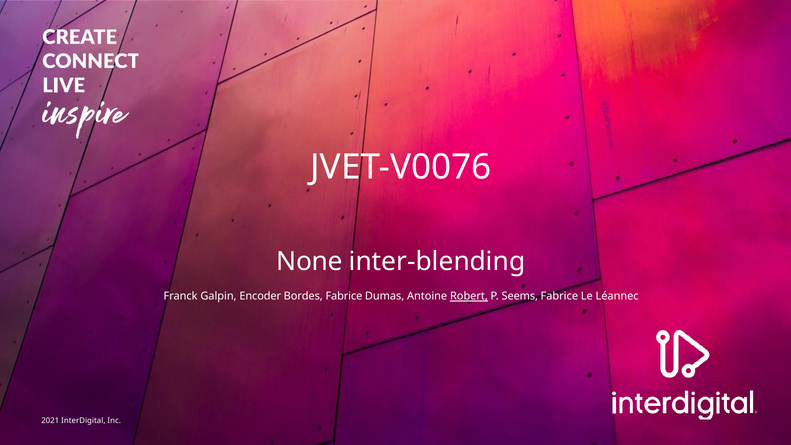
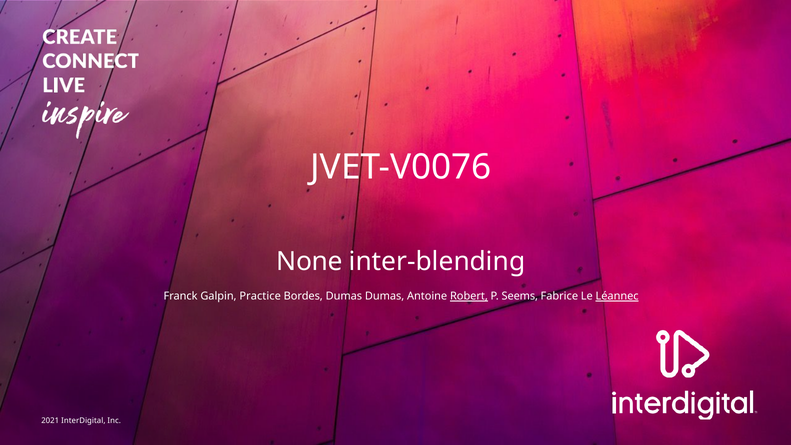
Encoder: Encoder -> Practice
Bordes Fabrice: Fabrice -> Dumas
Léannec underline: none -> present
